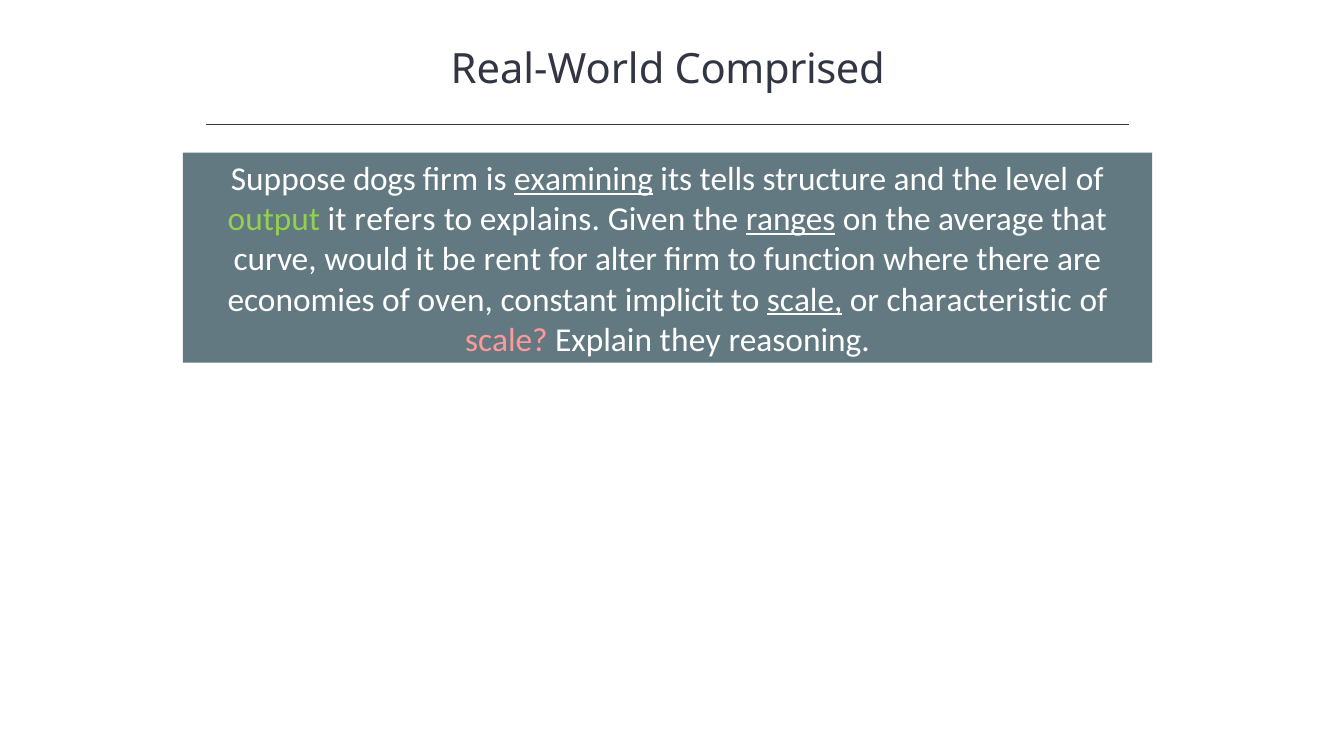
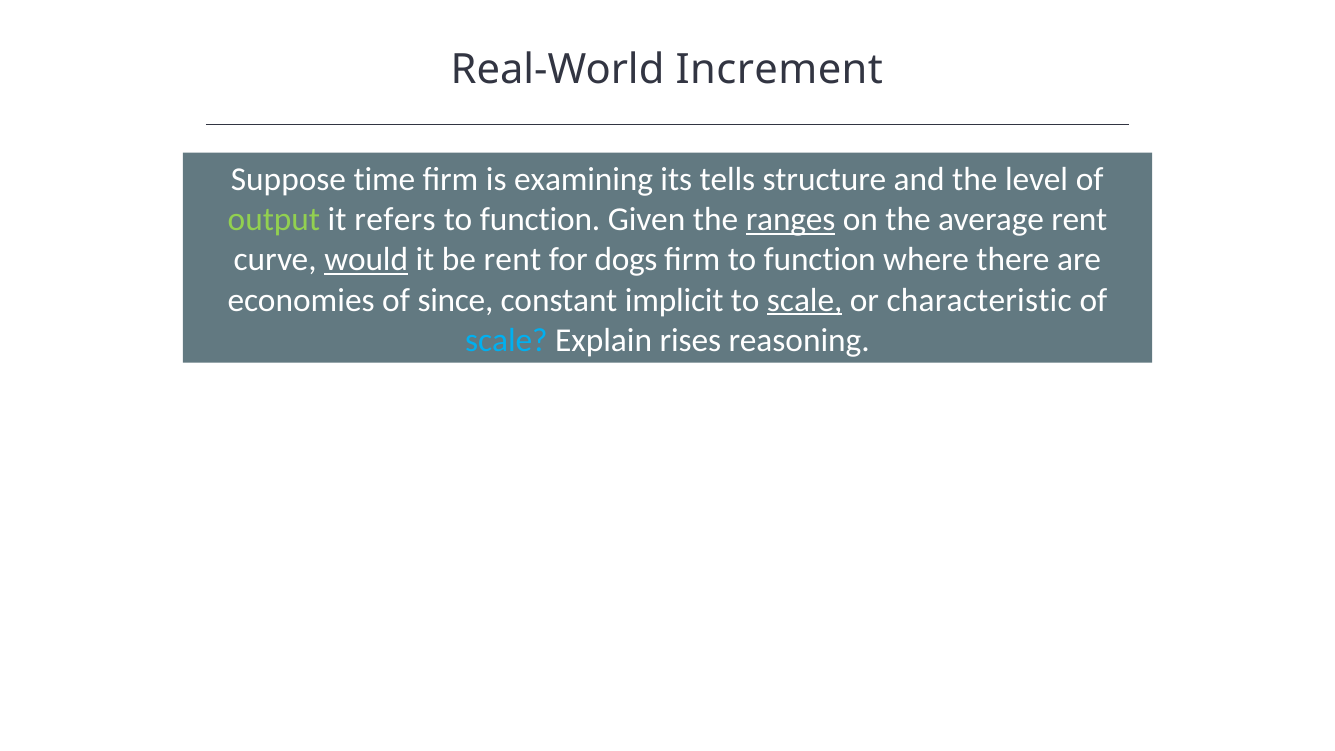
Comprised: Comprised -> Increment
dogs: dogs -> time
examining underline: present -> none
explains at (540, 220): explains -> function
average that: that -> rent
would underline: none -> present
alter: alter -> dogs
oven: oven -> since
scale at (506, 340) colour: pink -> light blue
they: they -> rises
